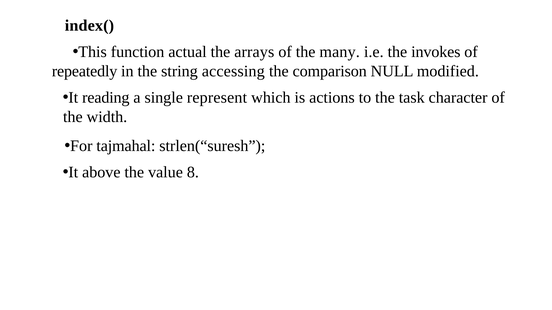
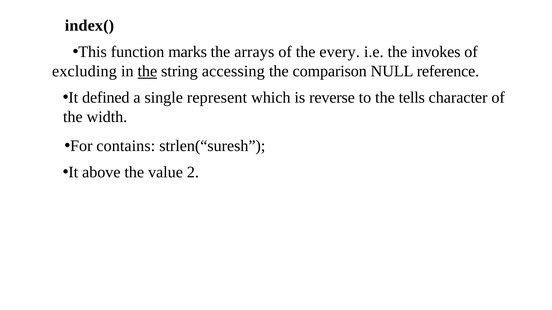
actual: actual -> marks
many: many -> every
repeatedly: repeatedly -> excluding
the at (147, 71) underline: none -> present
modified: modified -> reference
reading: reading -> defined
actions: actions -> reverse
task: task -> tells
tajmahal: tajmahal -> contains
8: 8 -> 2
